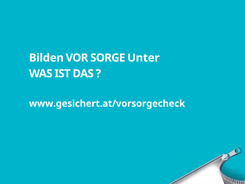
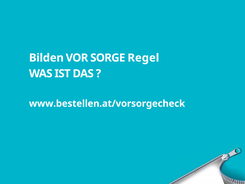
Unter: Unter -> Regel
www.gesichert.at/vorsorgecheck: www.gesichert.at/vorsorgecheck -> www.bestellen.at/vorsorgecheck
